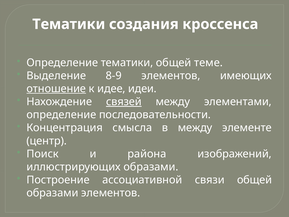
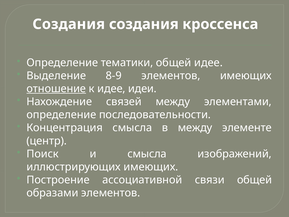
Тематики at (69, 24): Тематики -> Создания
общей теме: теме -> идее
связей underline: present -> none
и района: района -> смысла
иллюстрирующих образами: образами -> имеющих
